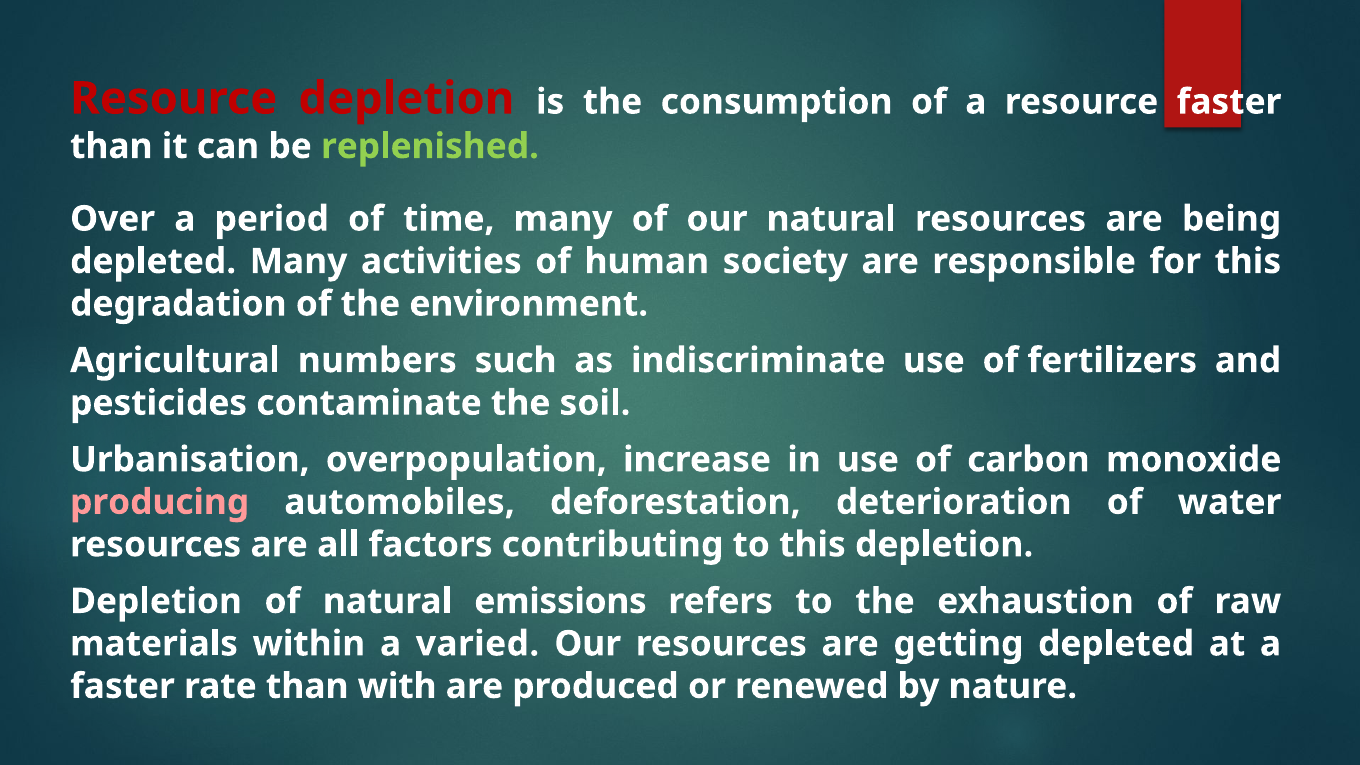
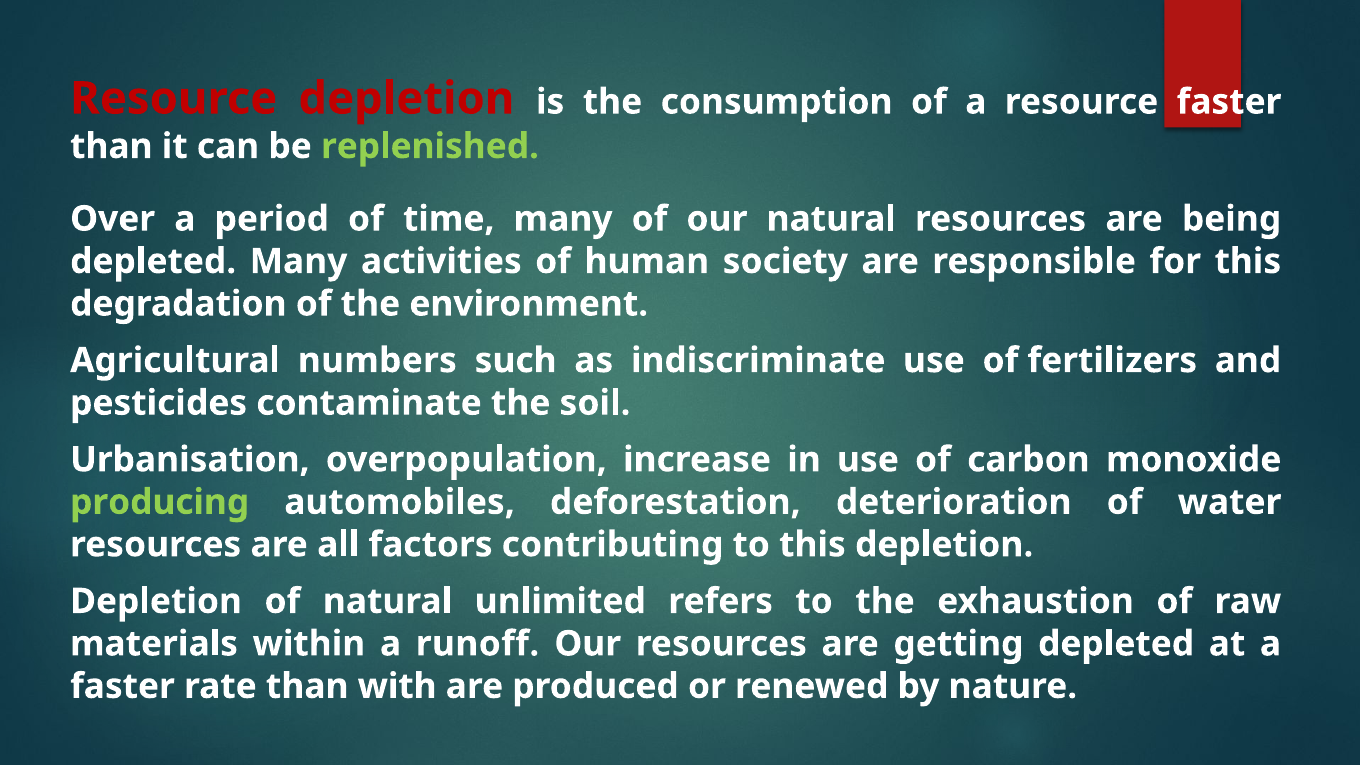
producing colour: pink -> light green
emissions: emissions -> unlimited
varied: varied -> runoff
